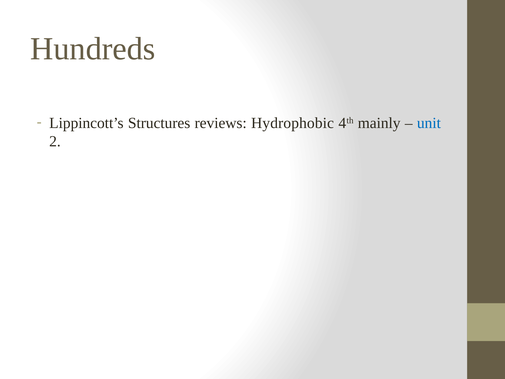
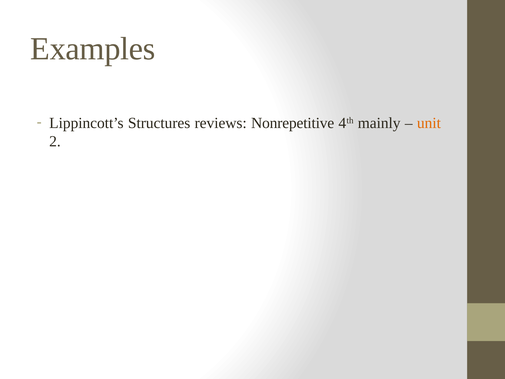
Hundreds: Hundreds -> Examples
Hydrophobic: Hydrophobic -> Nonrepetitive
unit colour: blue -> orange
